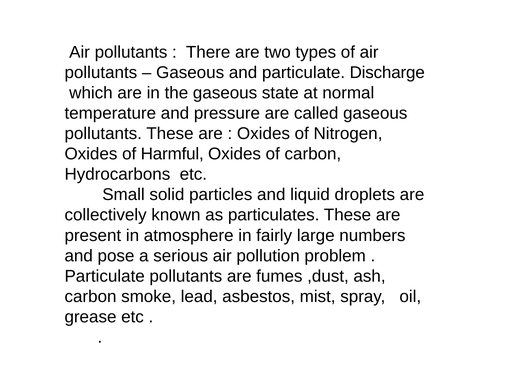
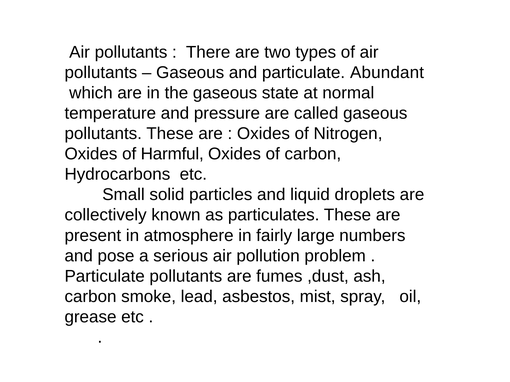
Discharge: Discharge -> Abundant
